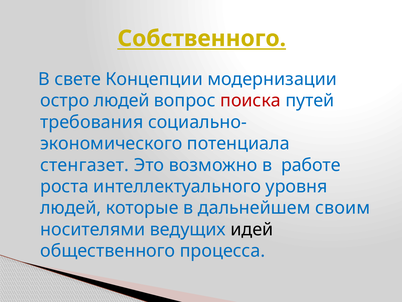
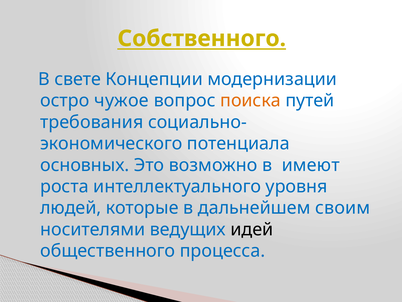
остро людей: людей -> чужое
поиска colour: red -> orange
стенгазет: стенгазет -> основных
работе: работе -> имеют
